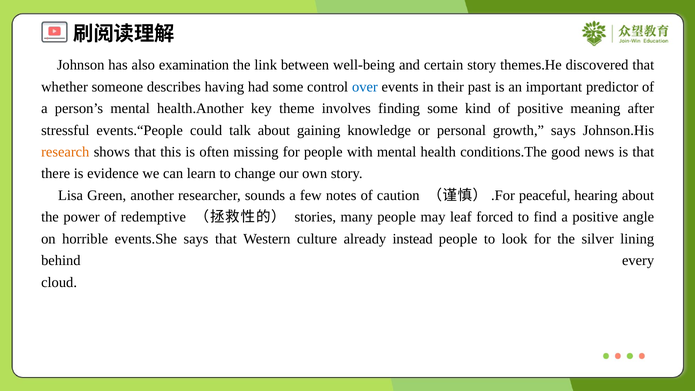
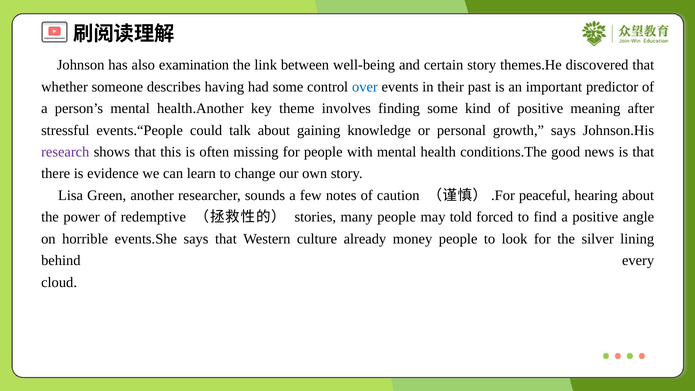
research colour: orange -> purple
leaf: leaf -> told
instead: instead -> money
